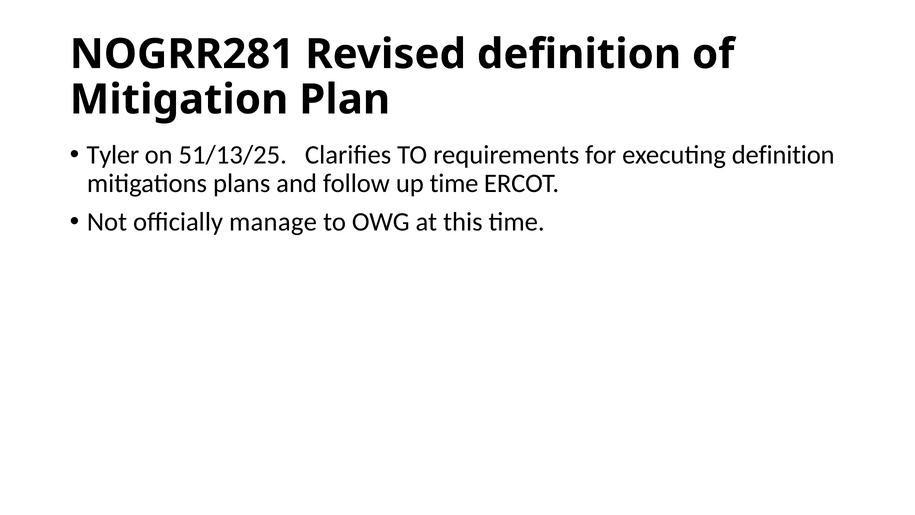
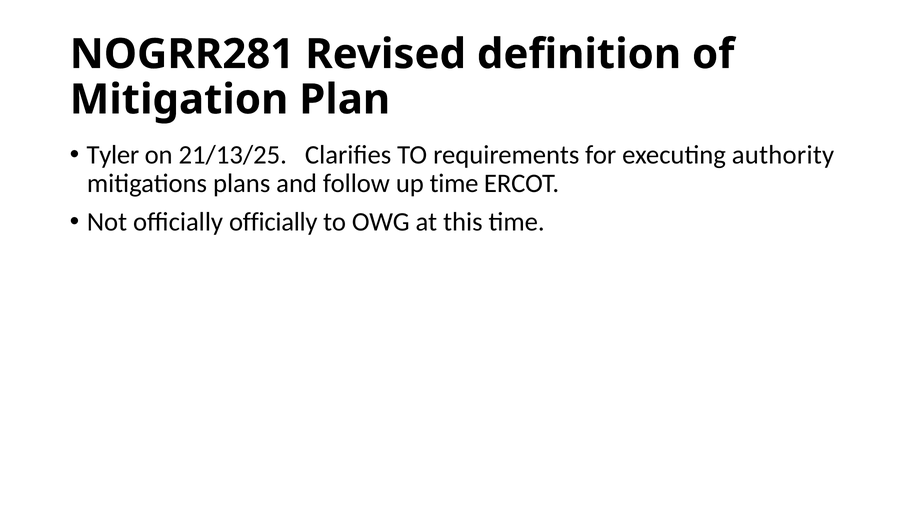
51/13/25: 51/13/25 -> 21/13/25
executing definition: definition -> authority
officially manage: manage -> officially
